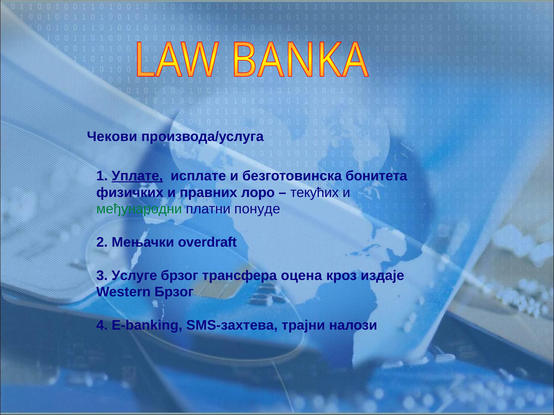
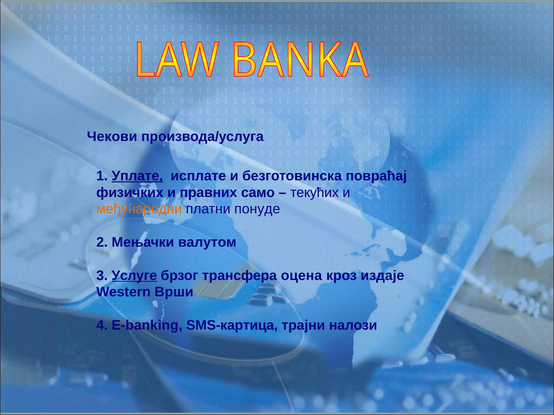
бонитета: бонитета -> повраћај
лоро: лоро -> само
међународни colour: green -> orange
overdraft: overdraft -> валутом
Услуге underline: none -> present
Western Брзог: Брзог -> Врши
SMS-захтева: SMS-захтева -> SMS-картица
